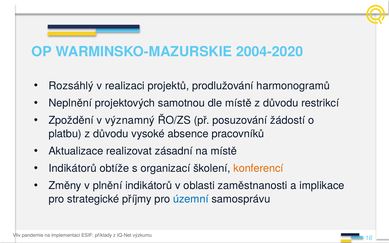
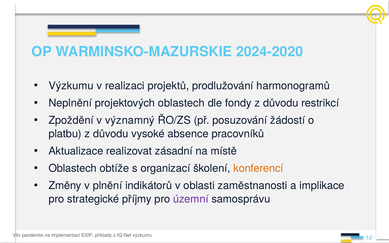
2004-2020: 2004-2020 -> 2024-2020
Rozsáhlý at (71, 86): Rozsáhlý -> Výzkumu
projektových samotnou: samotnou -> oblastech
dle místě: místě -> fondy
Indikátorů at (73, 168): Indikátorů -> Oblastech
územní colour: blue -> purple
